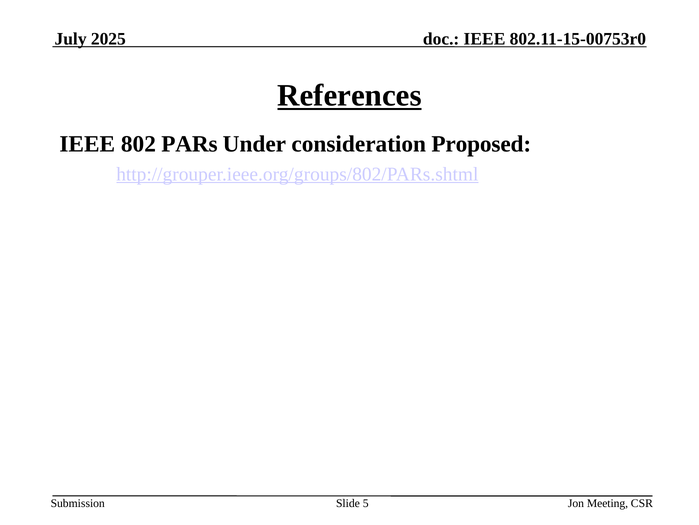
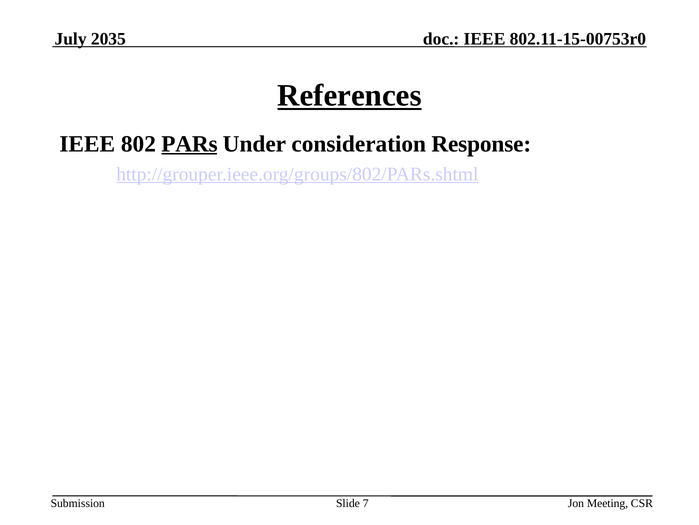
2025: 2025 -> 2035
PARs underline: none -> present
Proposed: Proposed -> Response
5: 5 -> 7
